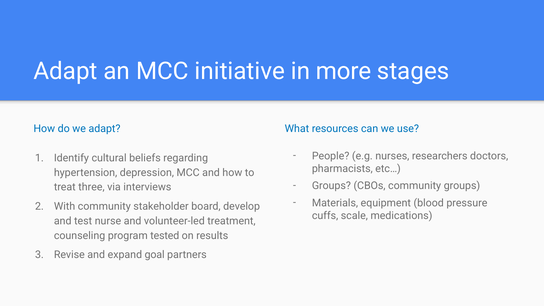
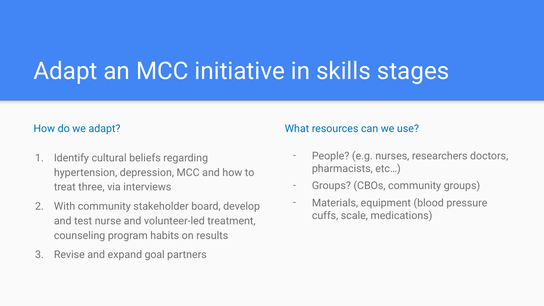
more: more -> skills
tested: tested -> habits
